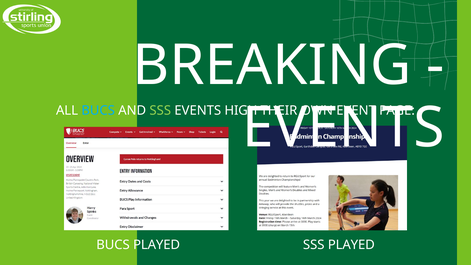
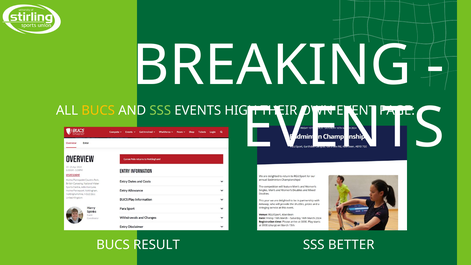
BUCS at (98, 110) colour: light blue -> yellow
BUCS PLAYED: PLAYED -> RESULT
SSS PLAYED: PLAYED -> BETTER
